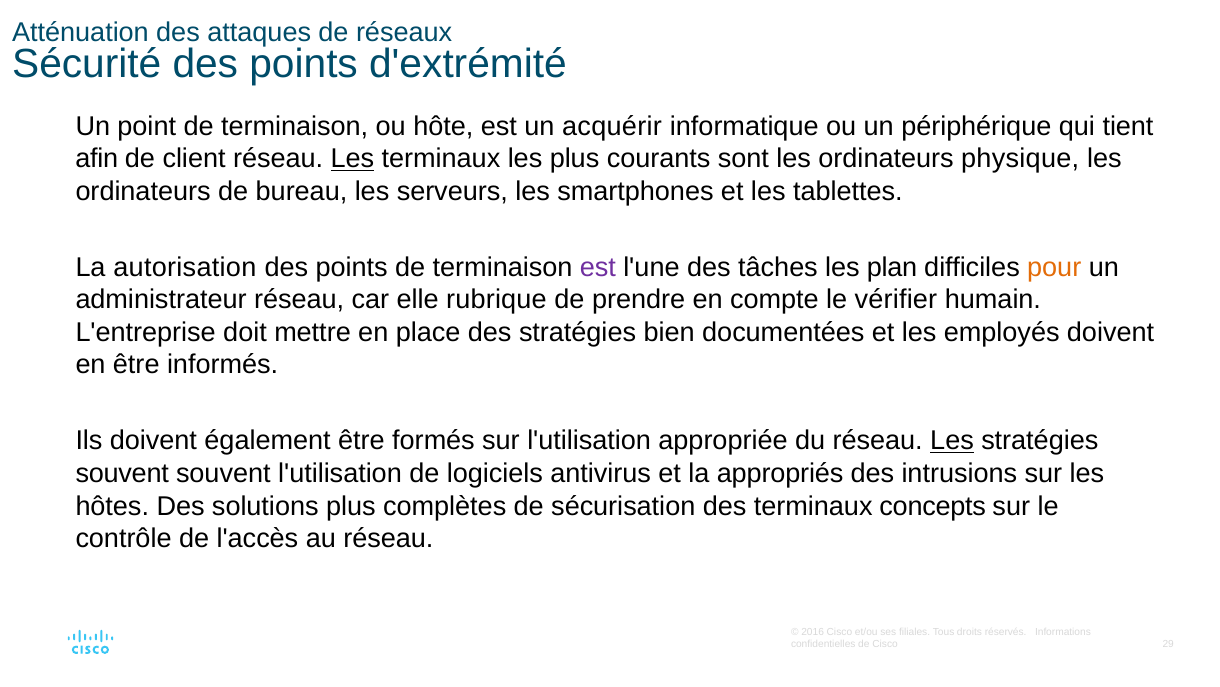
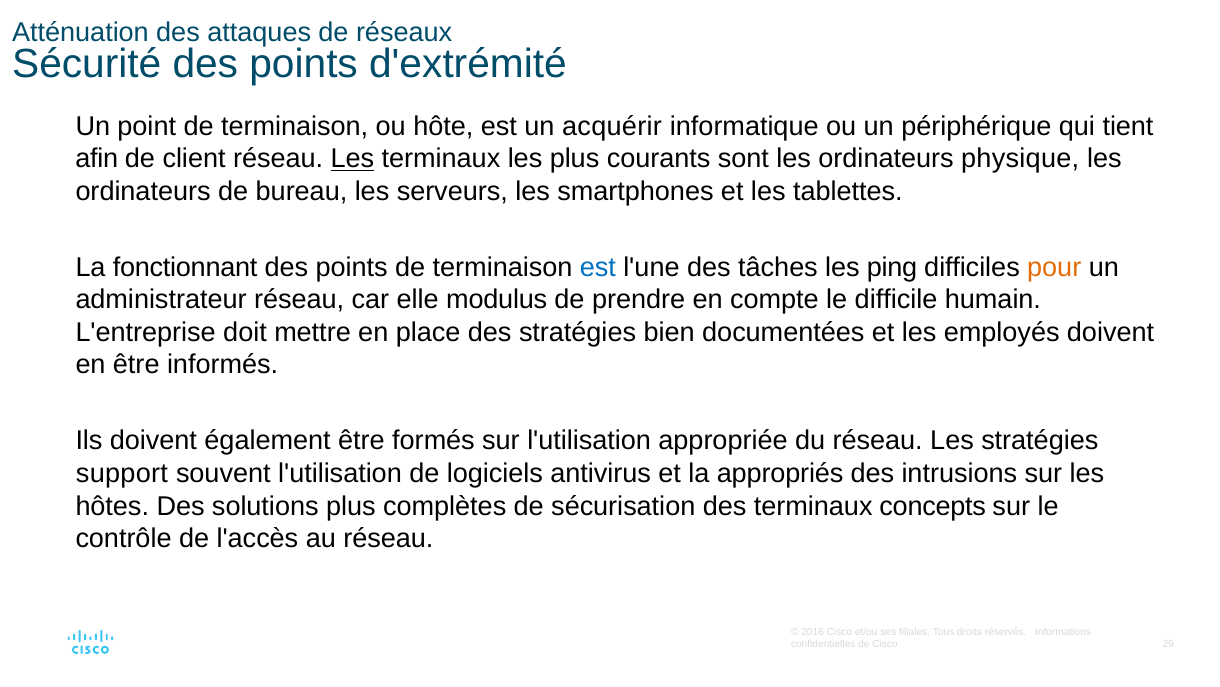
autorisation: autorisation -> fonctionnant
est at (598, 267) colour: purple -> blue
plan: plan -> ping
rubrique: rubrique -> modulus
vérifier: vérifier -> difficile
Les at (952, 440) underline: present -> none
souvent at (122, 473): souvent -> support
